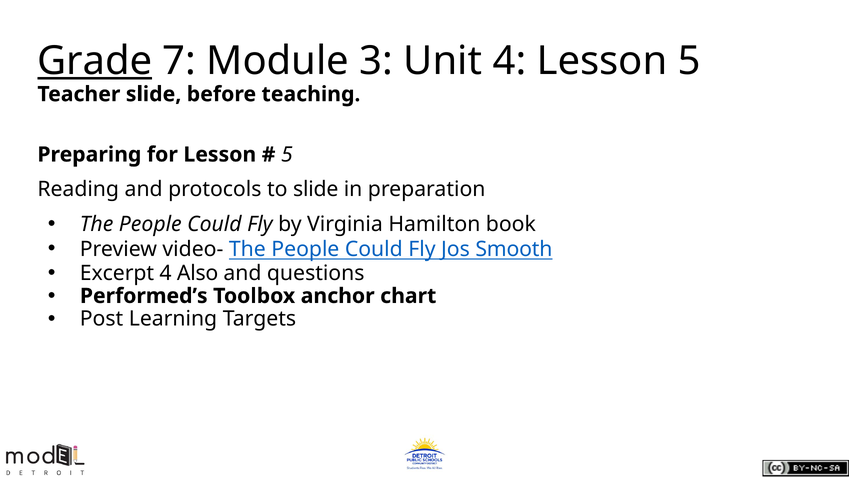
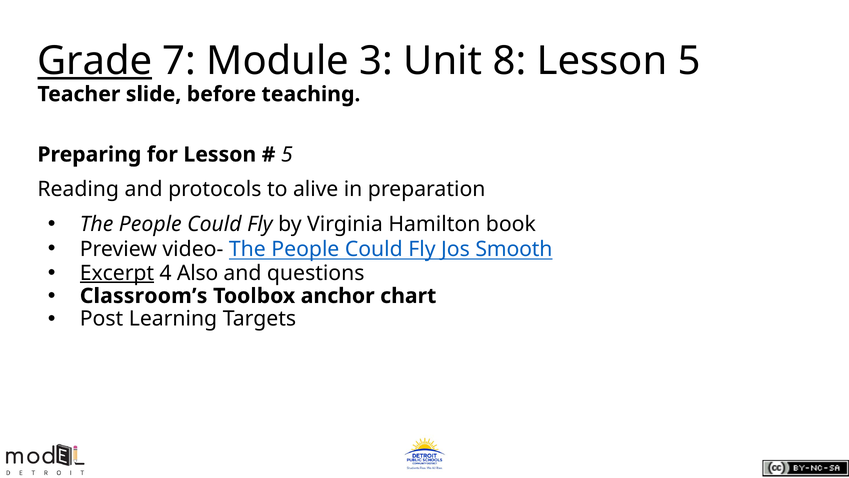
Unit 4: 4 -> 8
to slide: slide -> alive
Excerpt underline: none -> present
Performed’s: Performed’s -> Classroom’s
